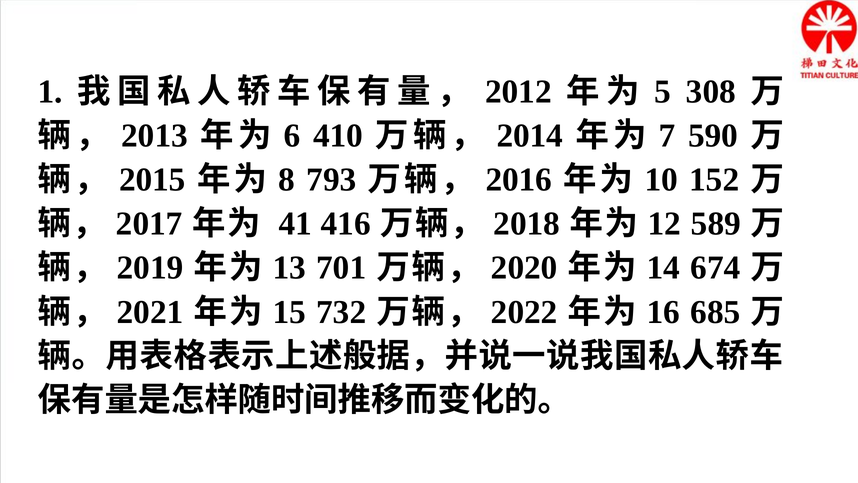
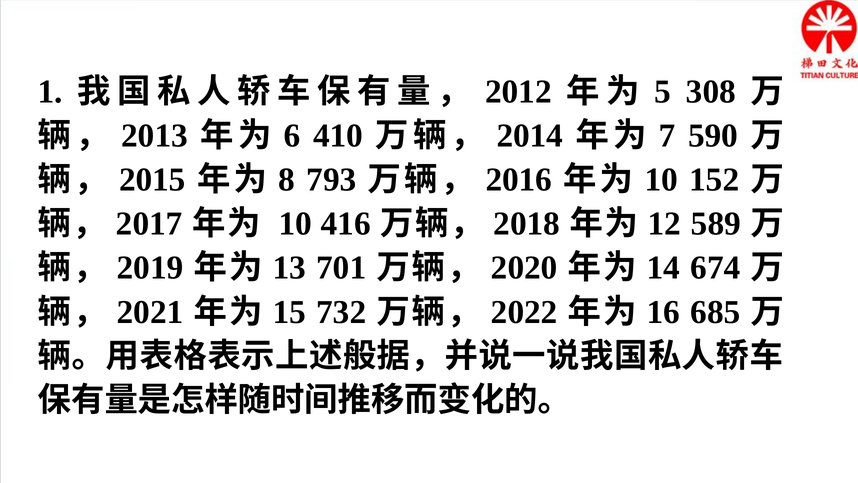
41 at (295, 224): 41 -> 10
